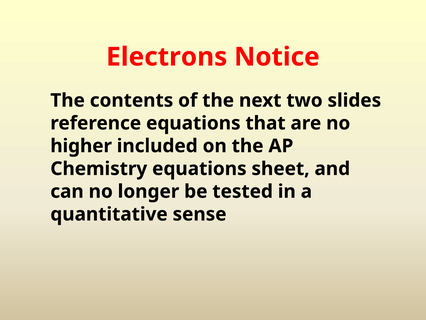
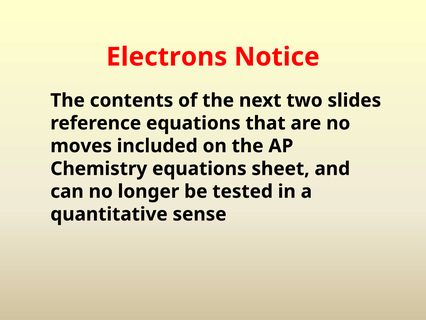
higher: higher -> moves
